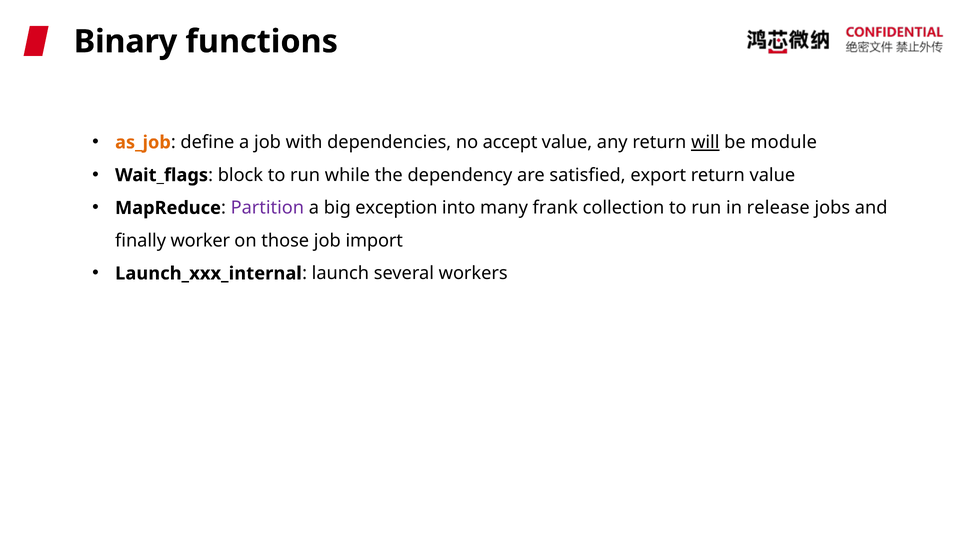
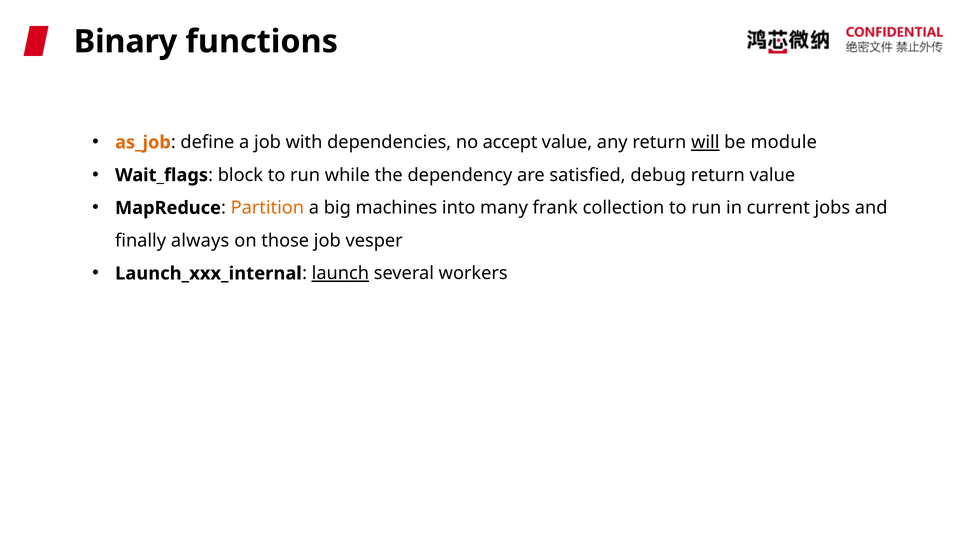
export: export -> debug
Partition colour: purple -> orange
exception: exception -> machines
release: release -> current
worker: worker -> always
import: import -> vesper
launch underline: none -> present
